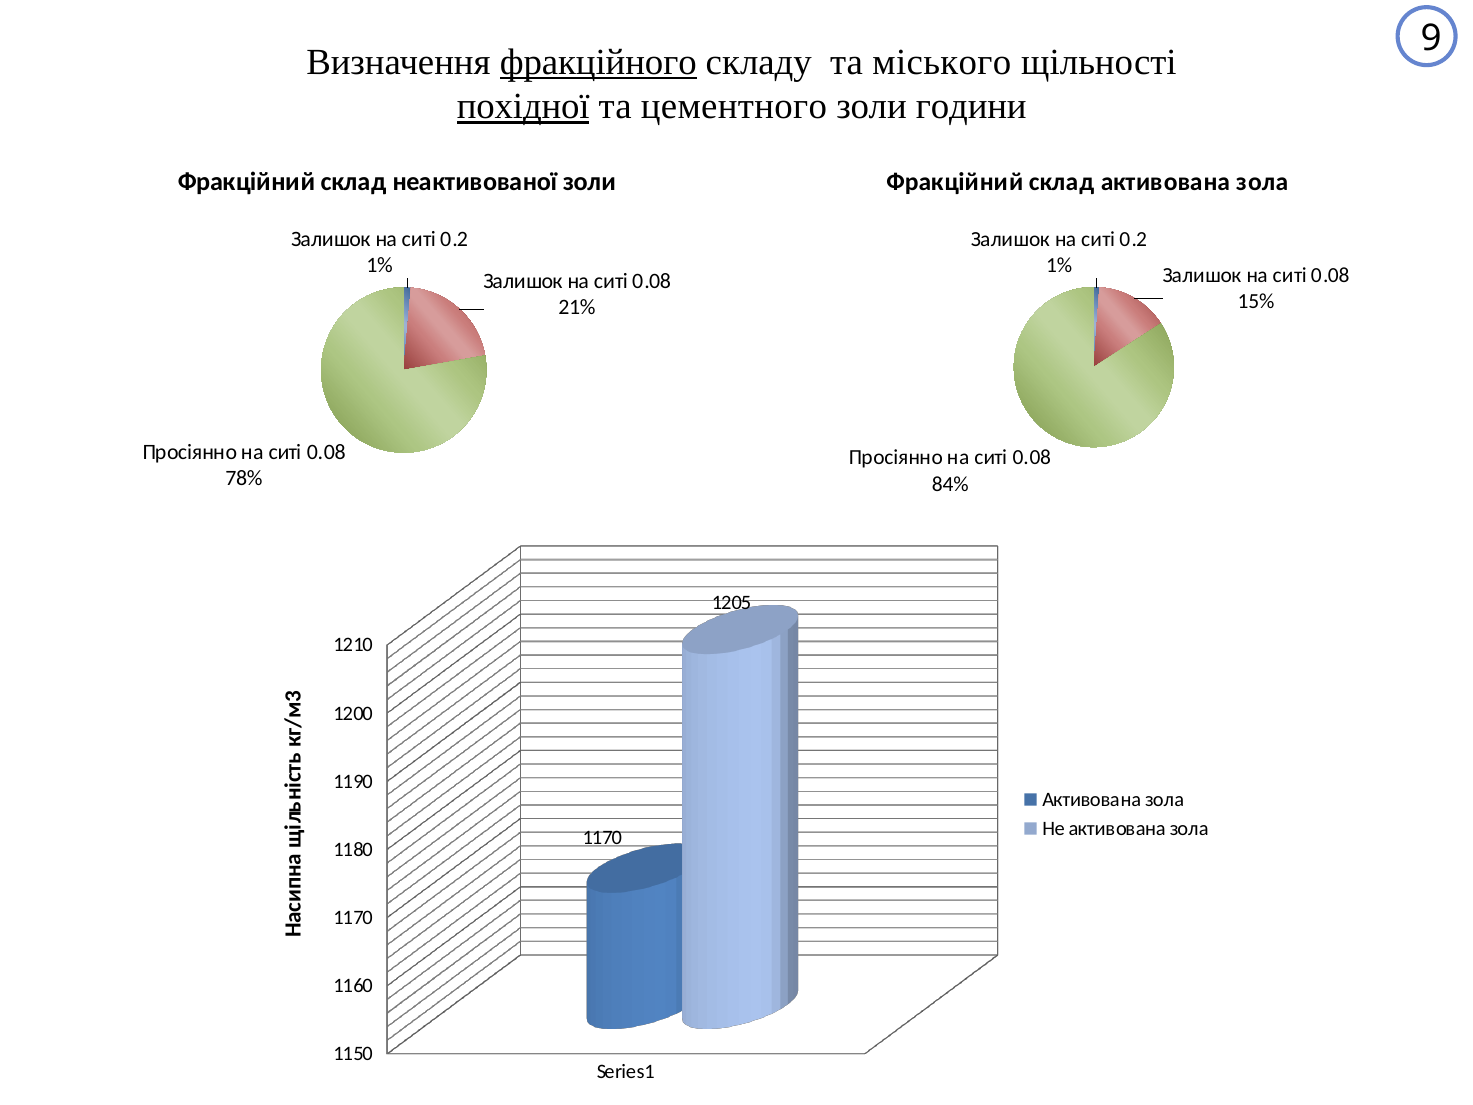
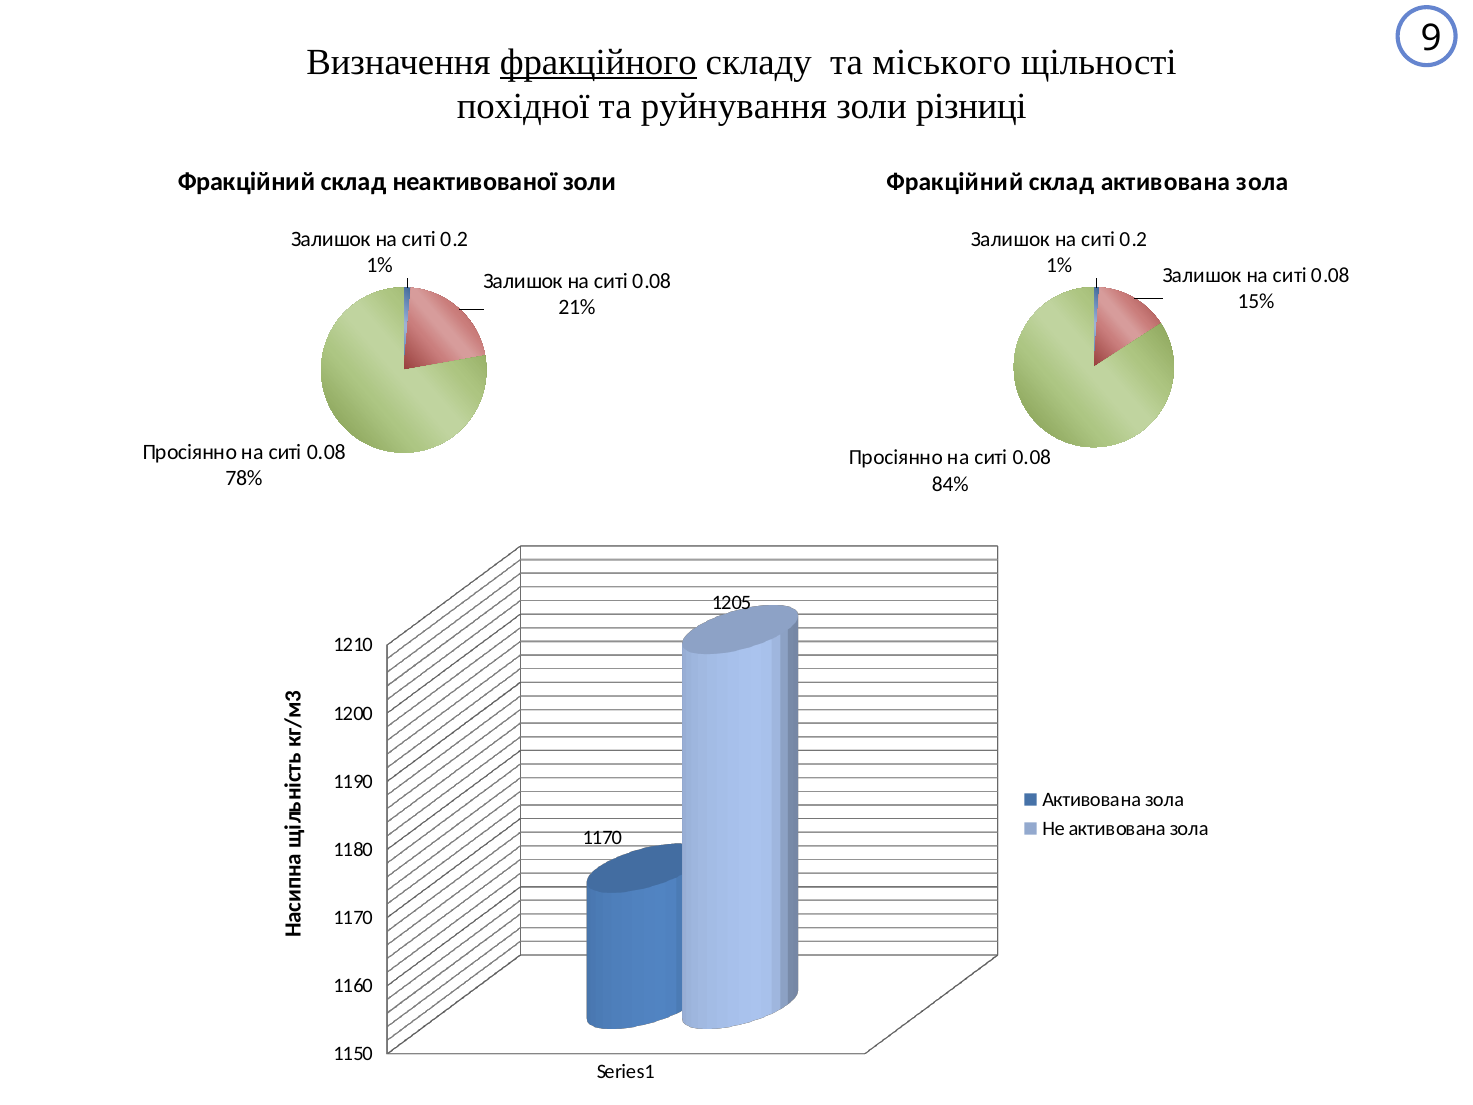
похідної underline: present -> none
цементного: цементного -> руйнування
години: години -> різниці
